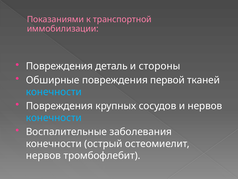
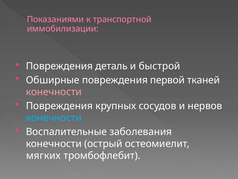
стороны: стороны -> быстрой
конечности at (54, 92) colour: light blue -> pink
нервов at (43, 155): нервов -> мягких
